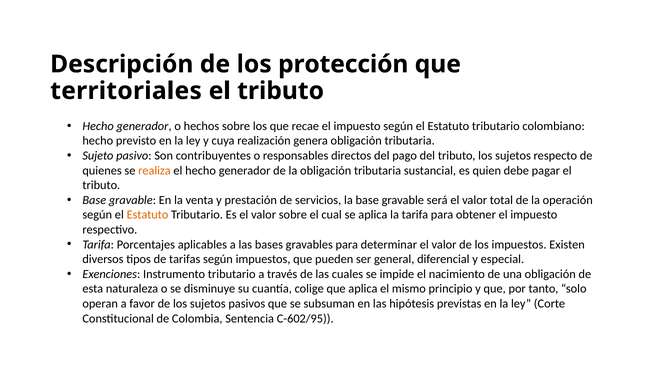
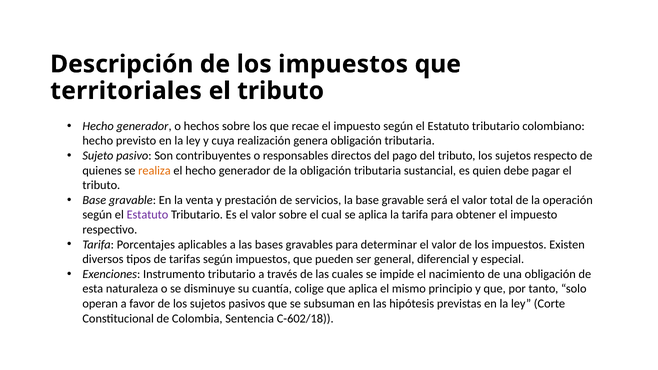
Descripción de los protección: protección -> impuestos
Estatuto at (147, 215) colour: orange -> purple
C-602/95: C-602/95 -> C-602/18
